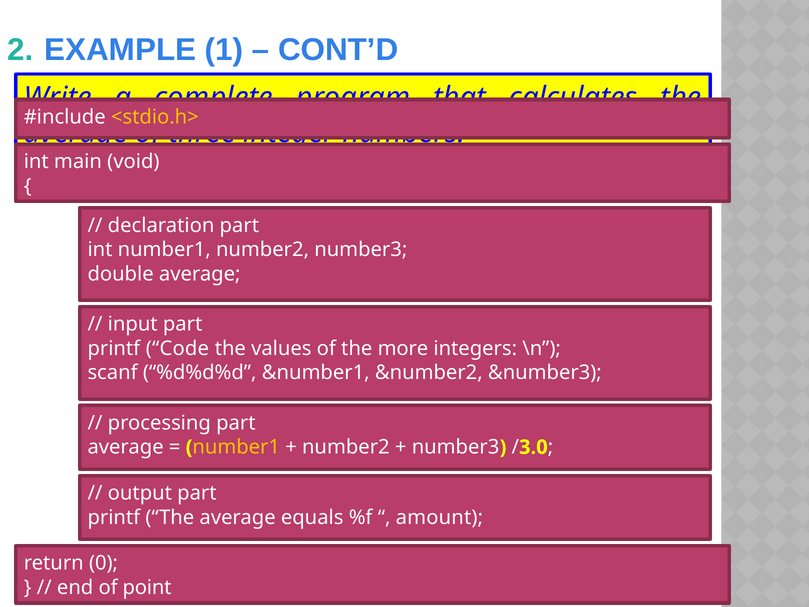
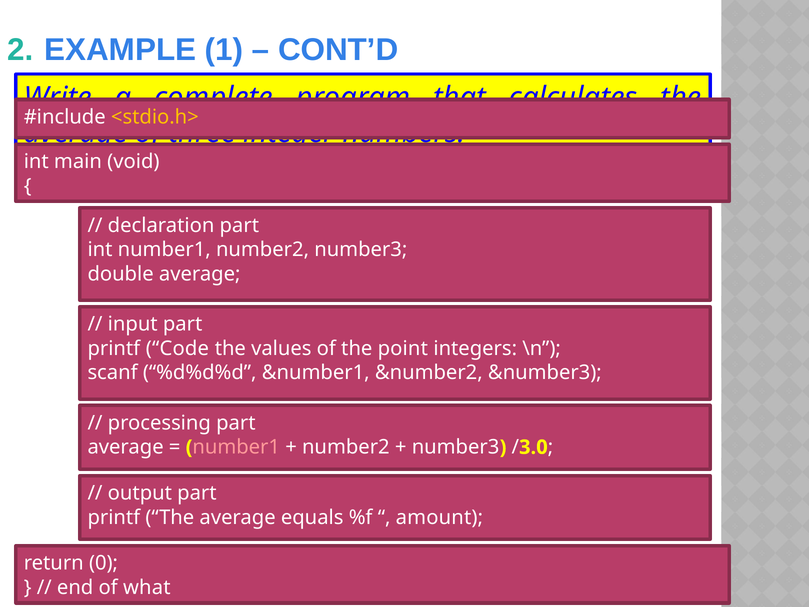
more: more -> point
number1 at (236, 447) colour: yellow -> pink
point: point -> what
